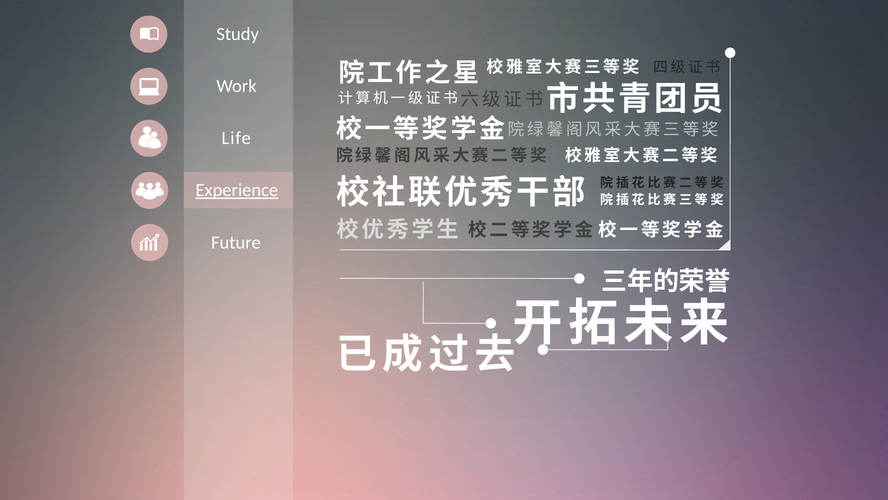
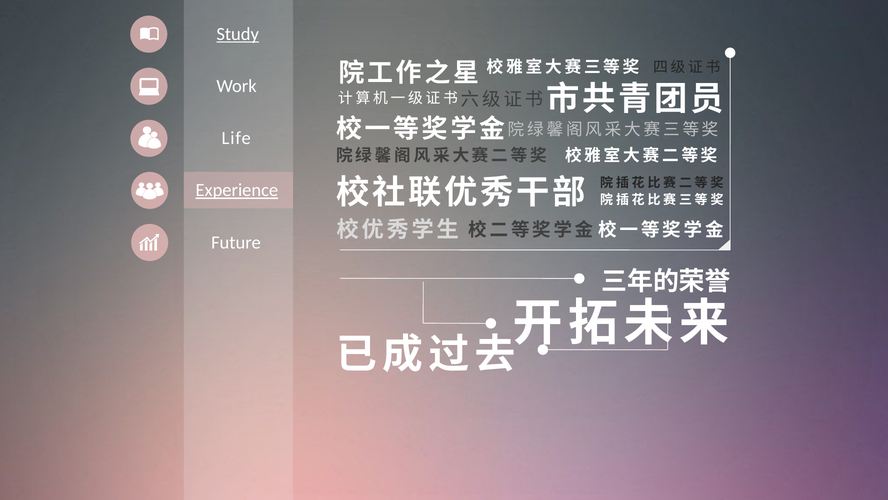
Study underline: none -> present
